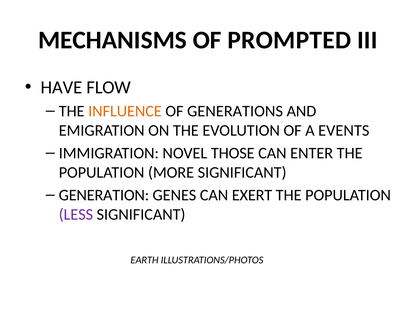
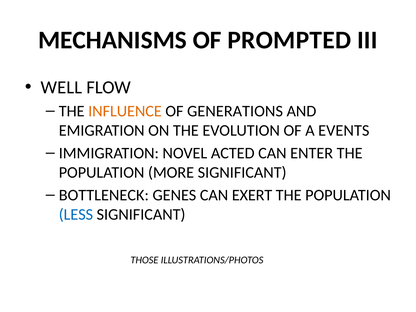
HAVE: HAVE -> WELL
THOSE: THOSE -> ACTED
GENERATION: GENERATION -> BOTTLENECK
LESS colour: purple -> blue
EARTH: EARTH -> THOSE
